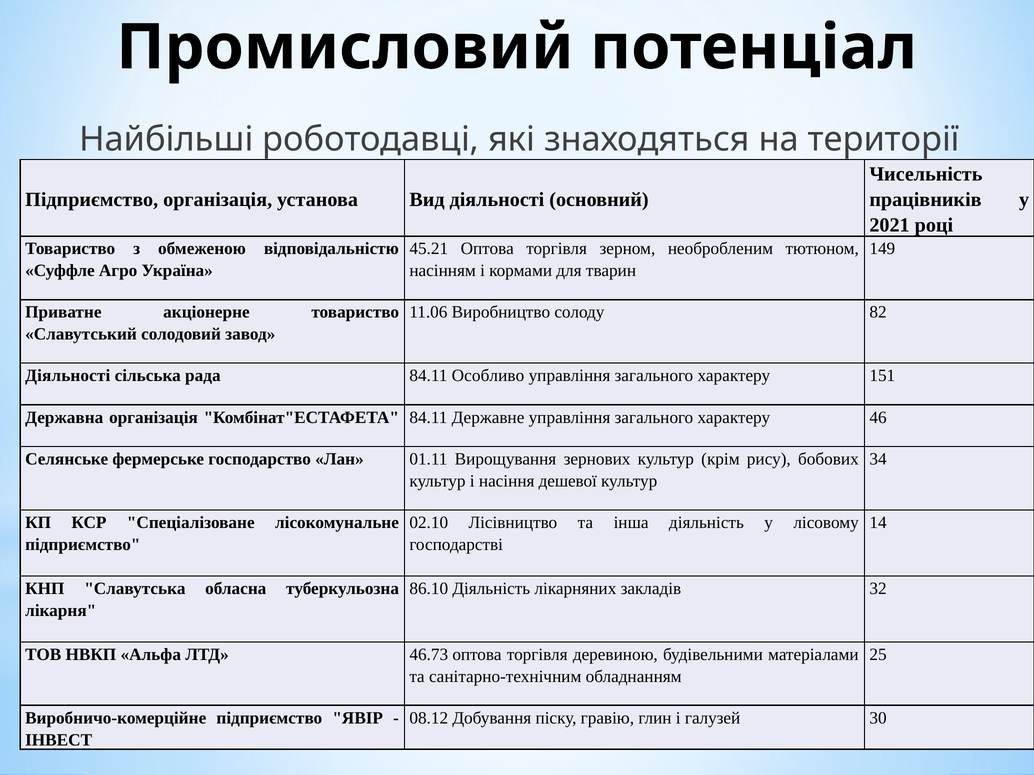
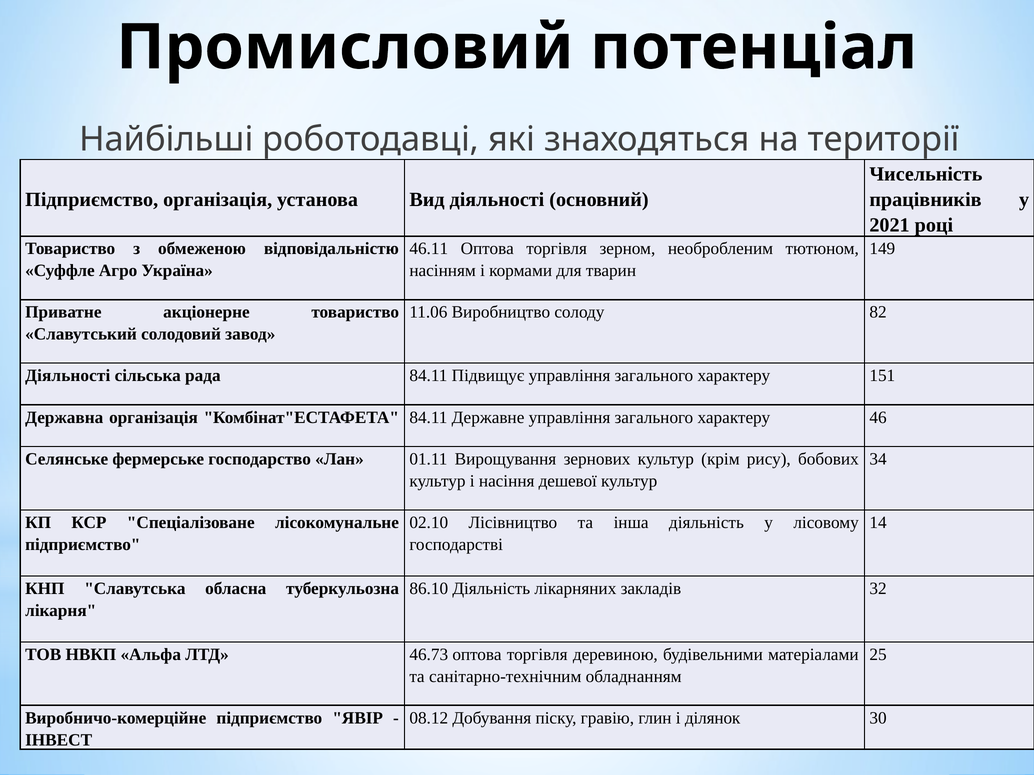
45.21: 45.21 -> 46.11
Особливо: Особливо -> Підвищує
галузей: галузей -> ділянок
